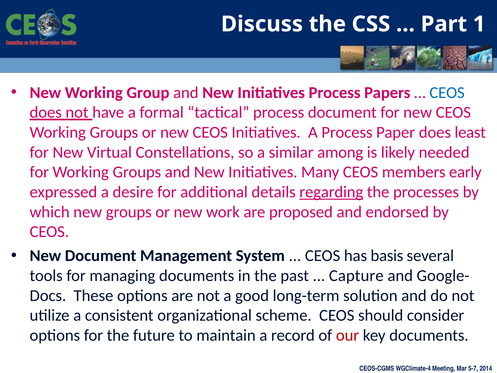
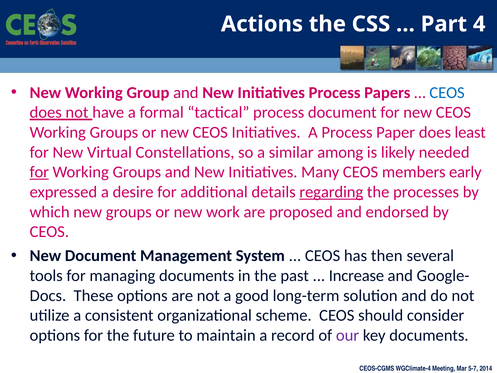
Discuss: Discuss -> Actions
1: 1 -> 4
for at (39, 172) underline: none -> present
basis: basis -> then
Capture: Capture -> Increase
our colour: red -> purple
